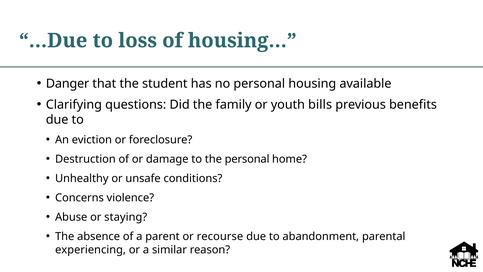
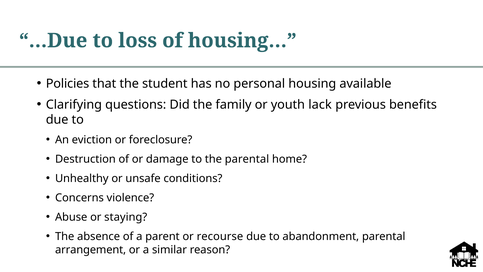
Danger: Danger -> Policies
bills: bills -> lack
the personal: personal -> parental
experiencing: experiencing -> arrangement
